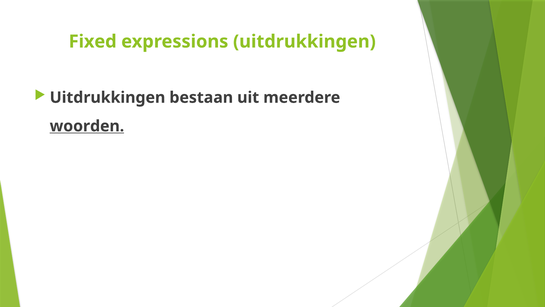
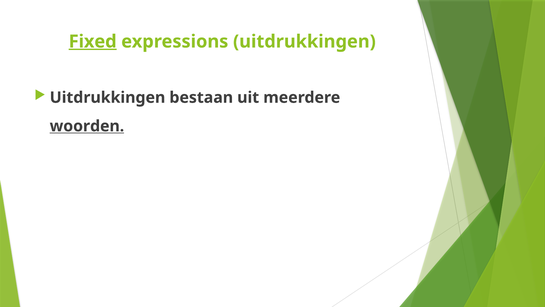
Fixed underline: none -> present
